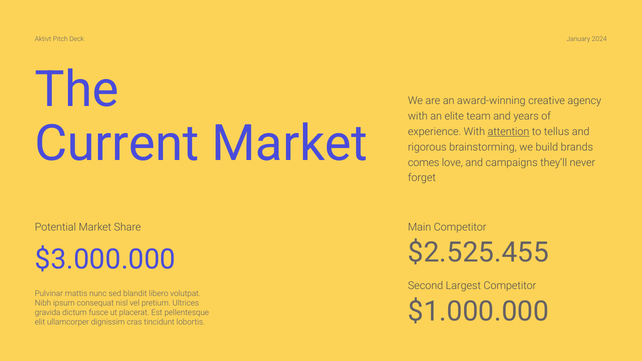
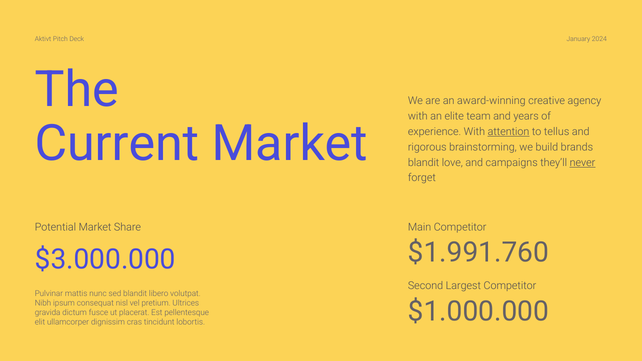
comes at (424, 163): comes -> blandit
never underline: none -> present
$2.525.455: $2.525.455 -> $1.991.760
